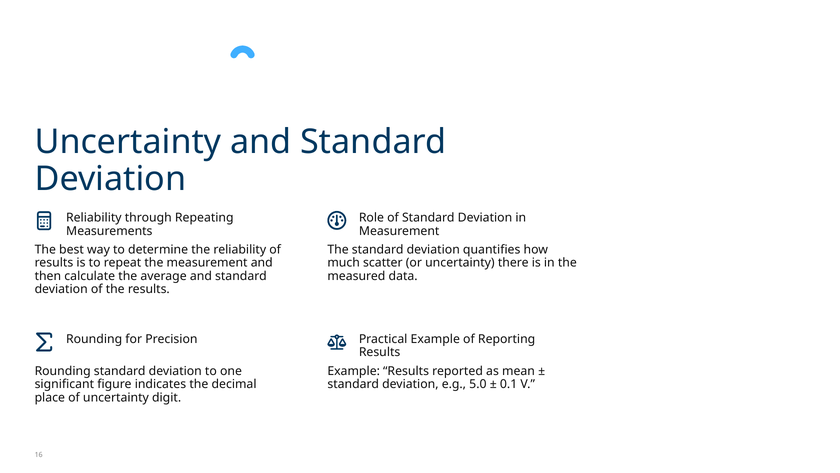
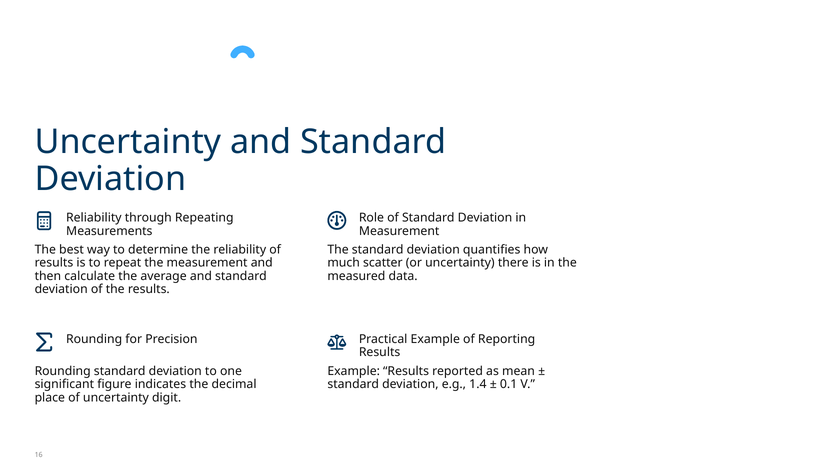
5.0: 5.0 -> 1.4
